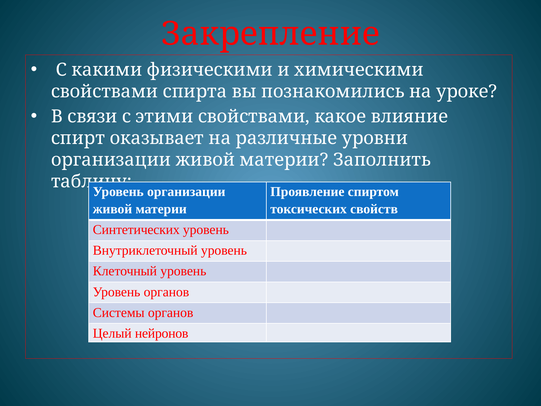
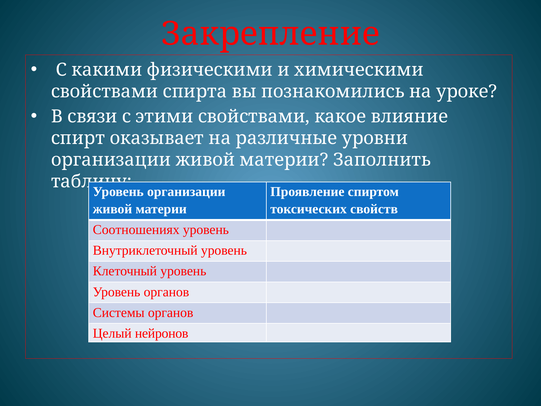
Синтетических: Синтетических -> Соотношениях
